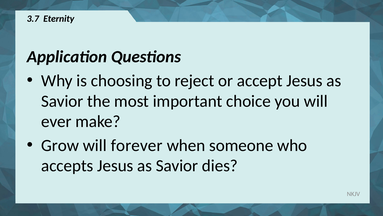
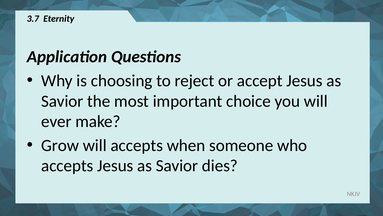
will forever: forever -> accepts
